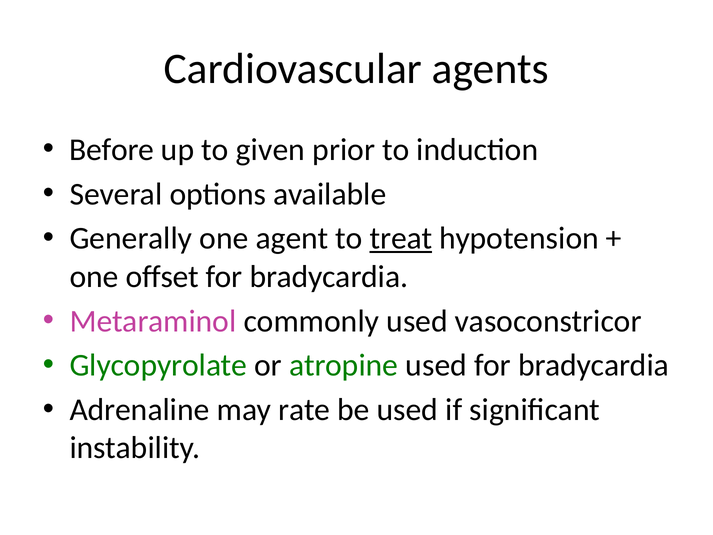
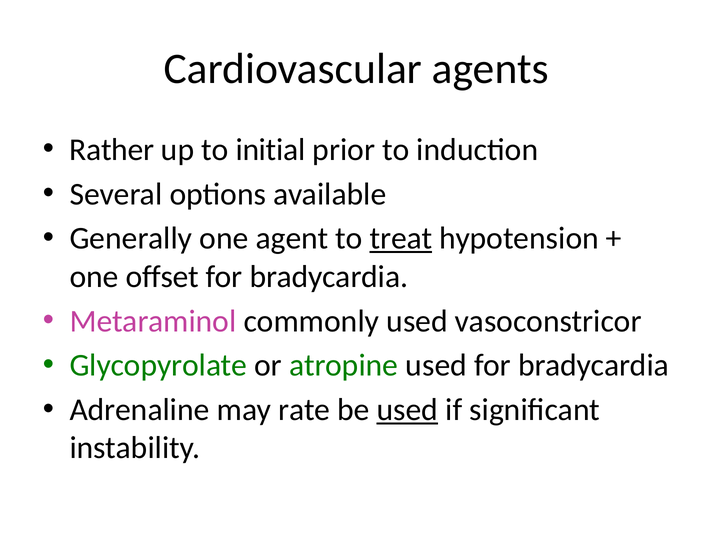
Before: Before -> Rather
given: given -> initial
used at (407, 410) underline: none -> present
